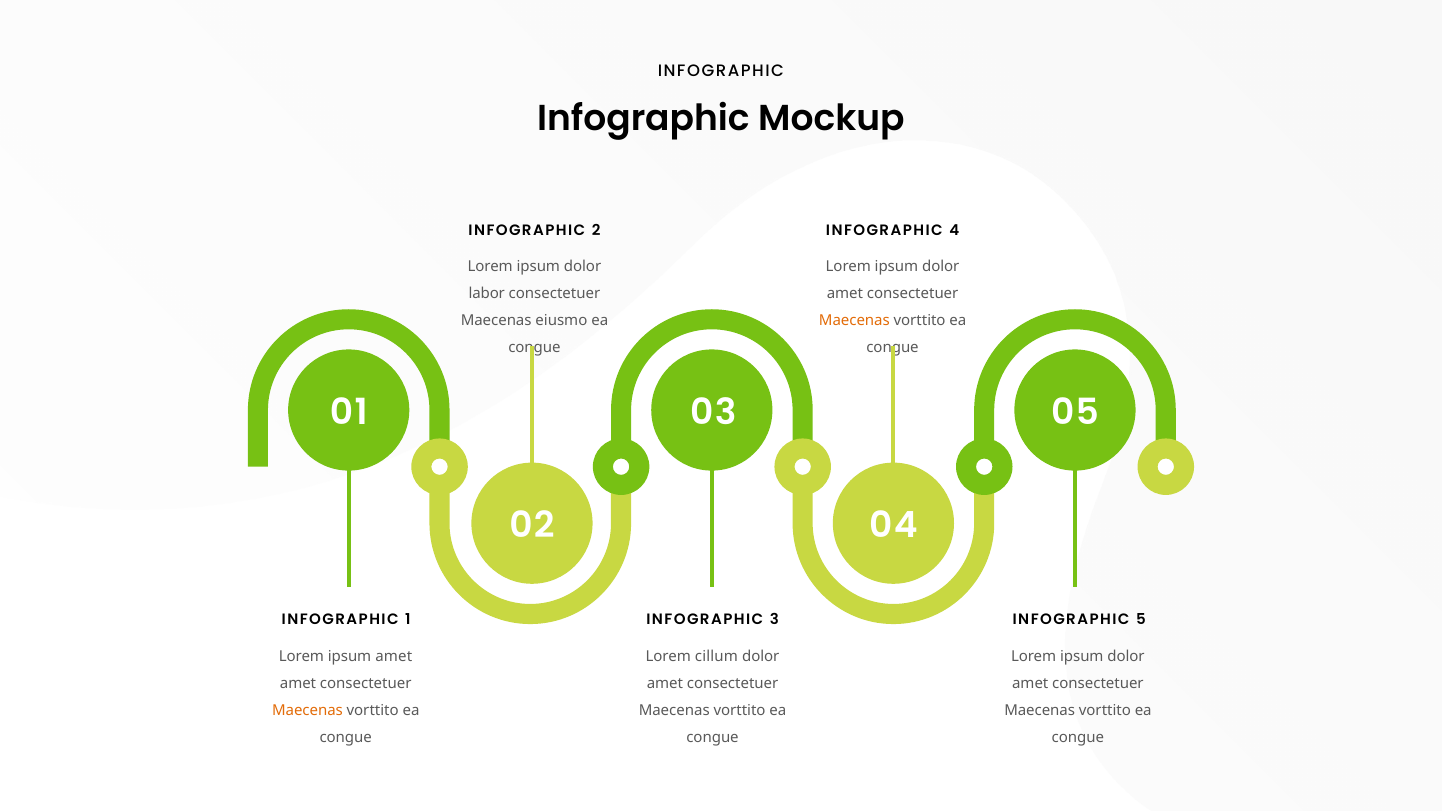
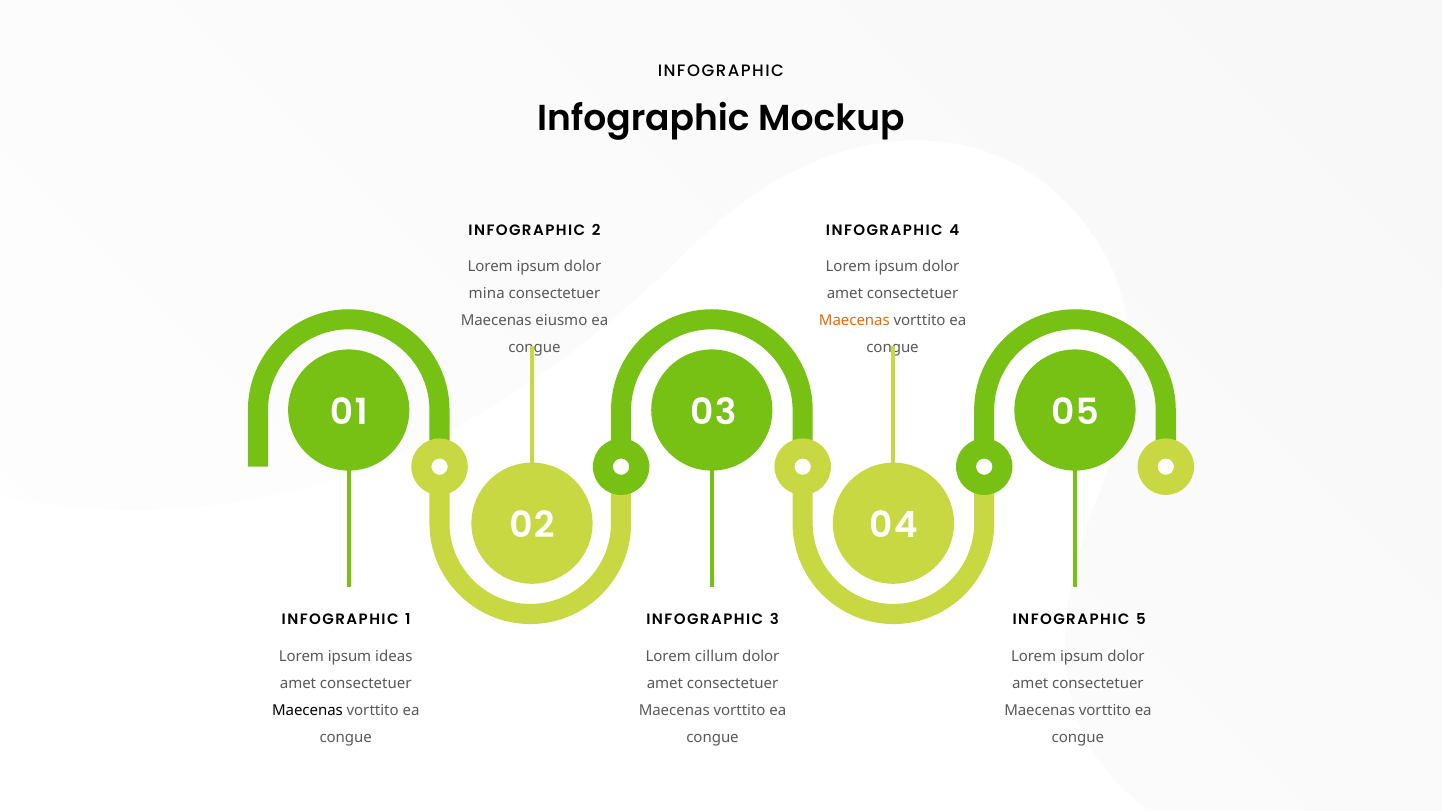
labor: labor -> mina
ipsum amet: amet -> ideas
Maecenas at (307, 710) colour: orange -> black
